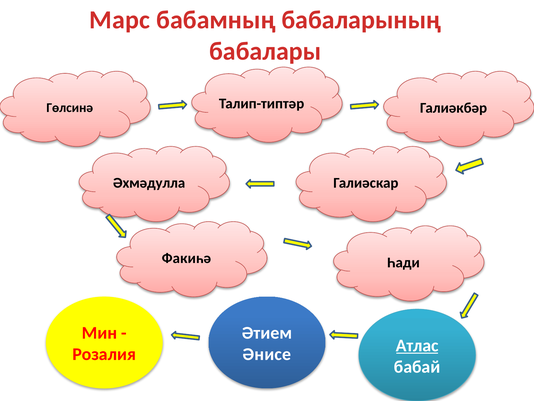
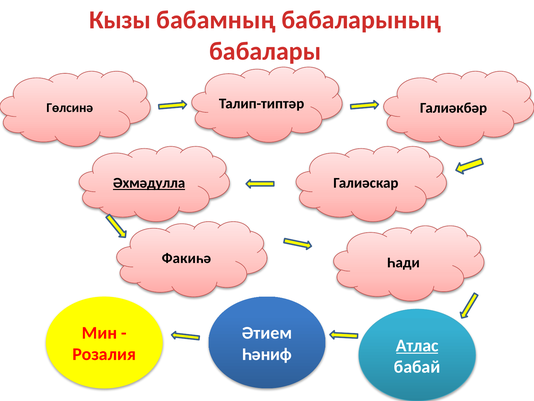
Марс: Марс -> Кызы
Әхмәдулла underline: none -> present
Әнисе: Әнисе -> Һәниф
